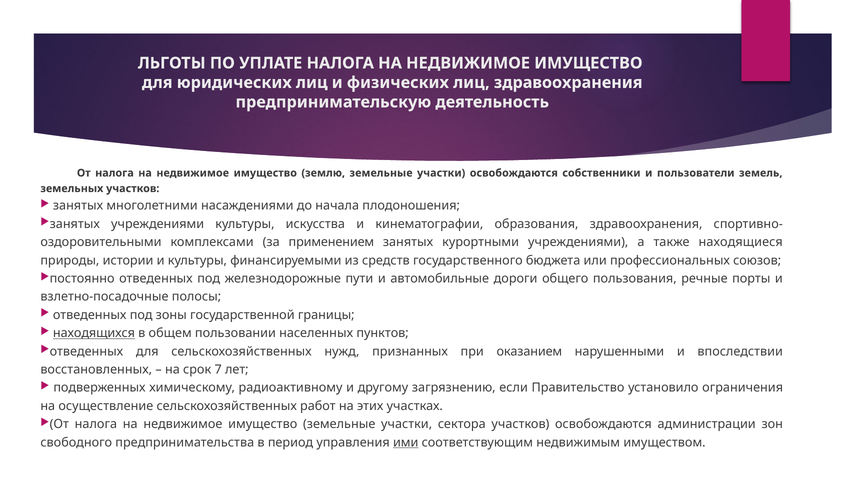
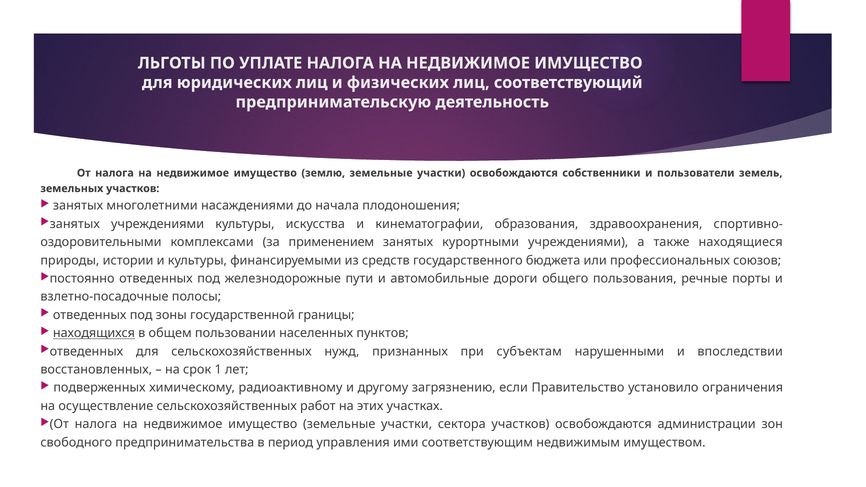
лиц здравоохранения: здравоохранения -> соответствующий
оказанием: оказанием -> субъектам
7: 7 -> 1
ими underline: present -> none
